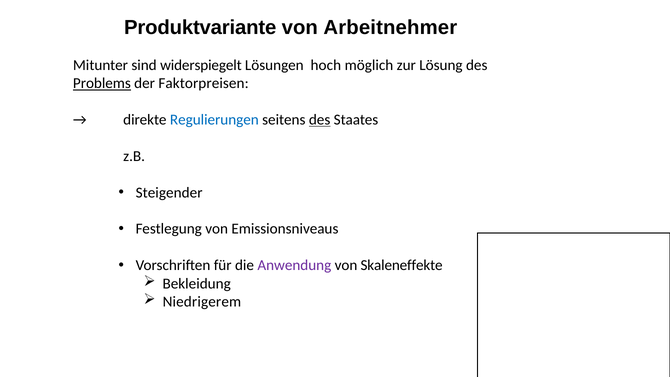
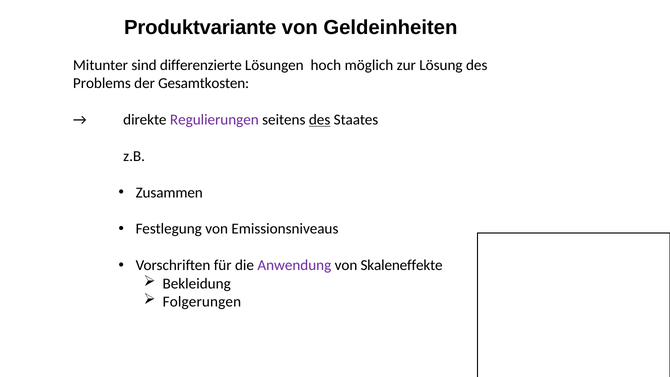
Arbeitnehmer: Arbeitnehmer -> Geldeinheiten
widerspiegelt: widerspiegelt -> differenzierte
Problems underline: present -> none
Faktorpreisen: Faktorpreisen -> Gesamtkosten
Regulierungen colour: blue -> purple
Steigender: Steigender -> Zusammen
Niedrigerem: Niedrigerem -> Folgerungen
